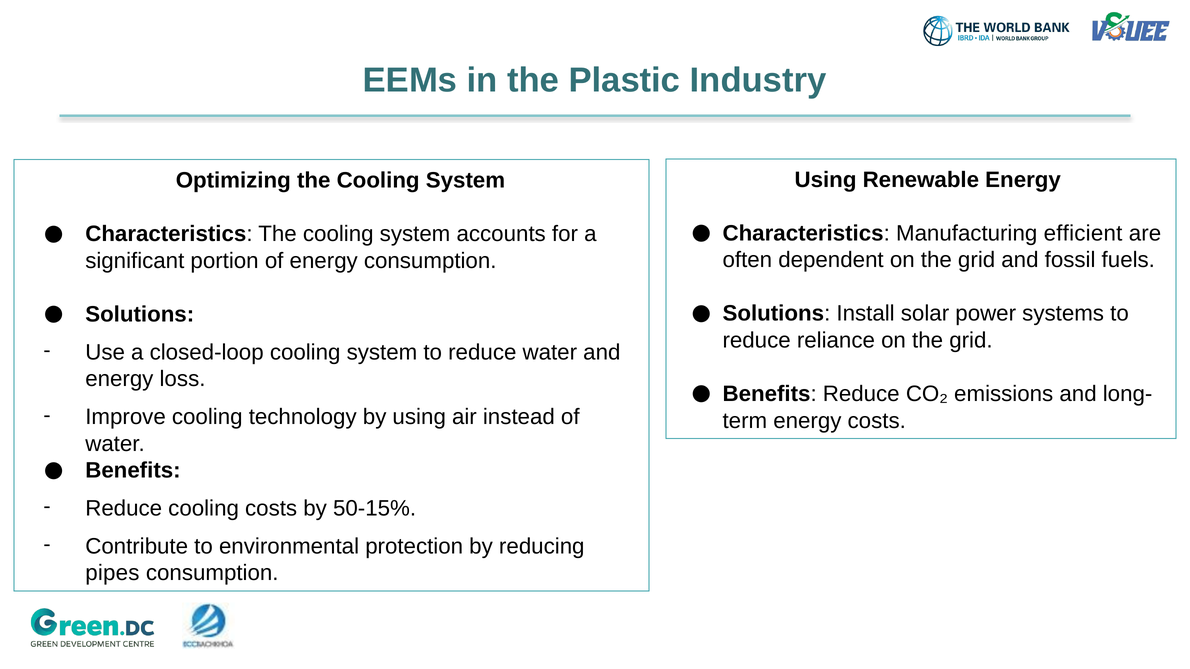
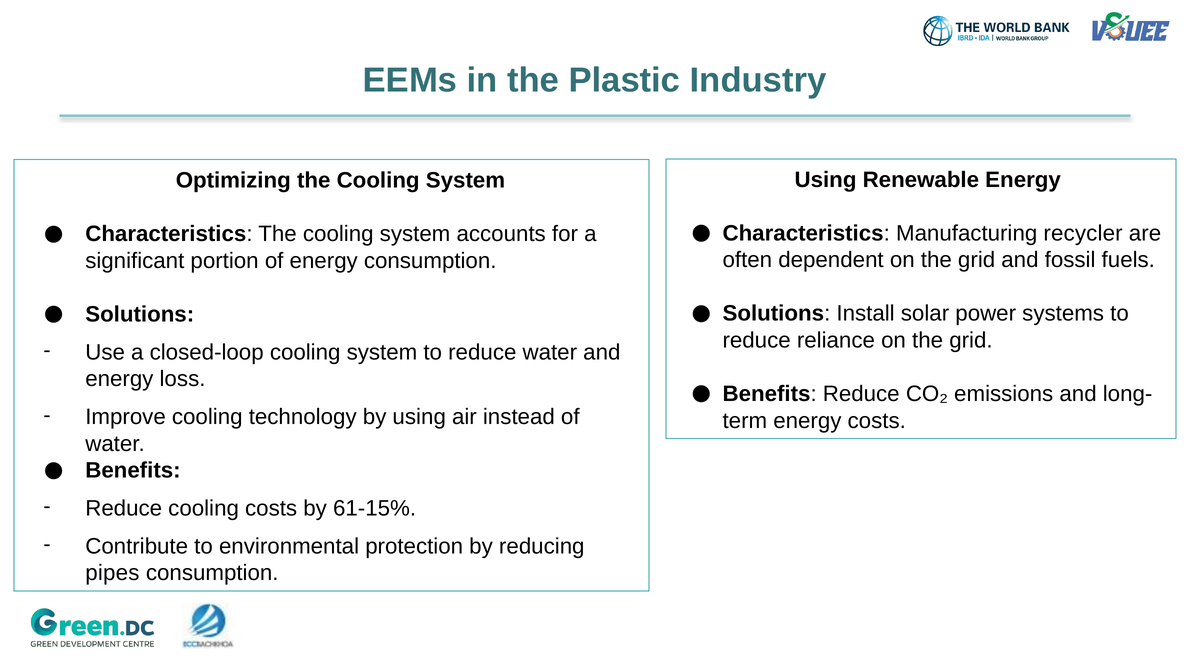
efficient: efficient -> recycler
50-15%: 50-15% -> 61-15%
